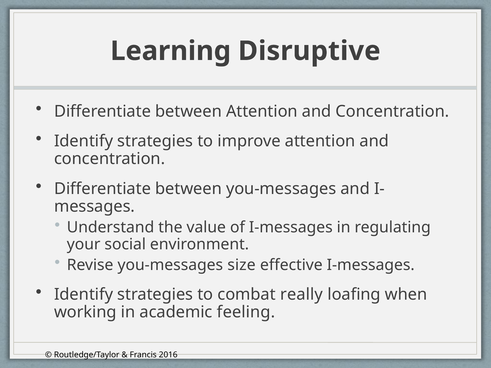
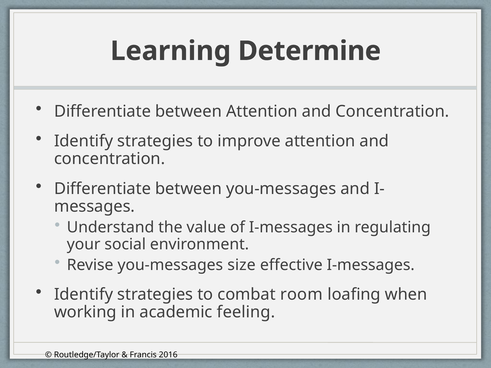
Disruptive: Disruptive -> Determine
really: really -> room
